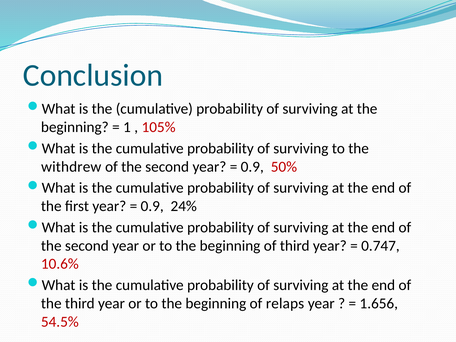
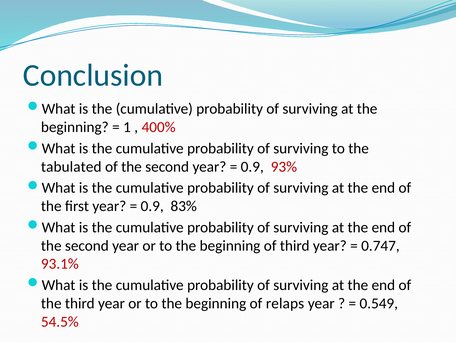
105%: 105% -> 400%
withdrew: withdrew -> tabulated
50%: 50% -> 93%
24%: 24% -> 83%
10.6%: 10.6% -> 93.1%
1.656: 1.656 -> 0.549
